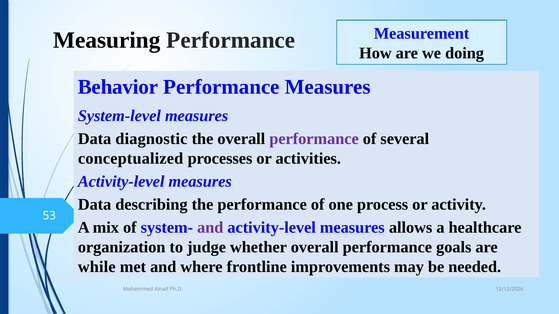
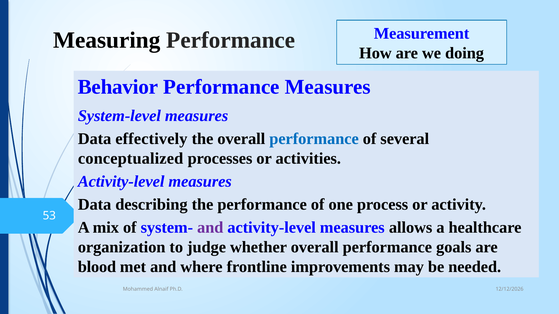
diagnostic: diagnostic -> effectively
performance at (314, 139) colour: purple -> blue
while: while -> blood
